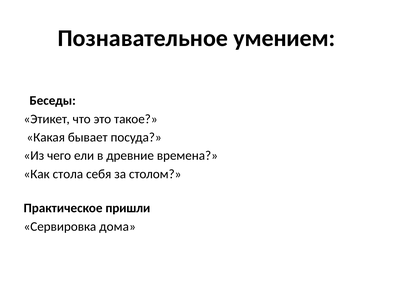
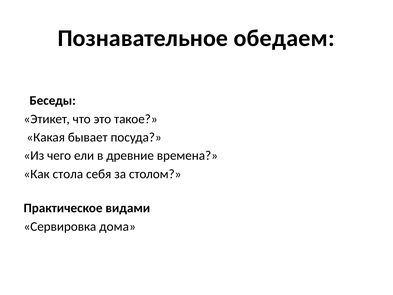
умением: умением -> обедаем
пришли: пришли -> видами
